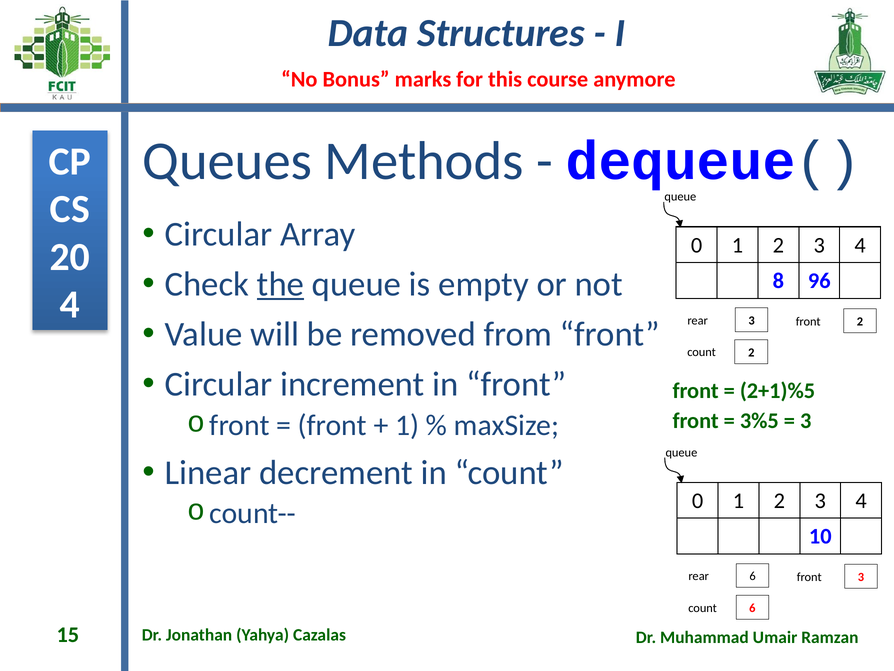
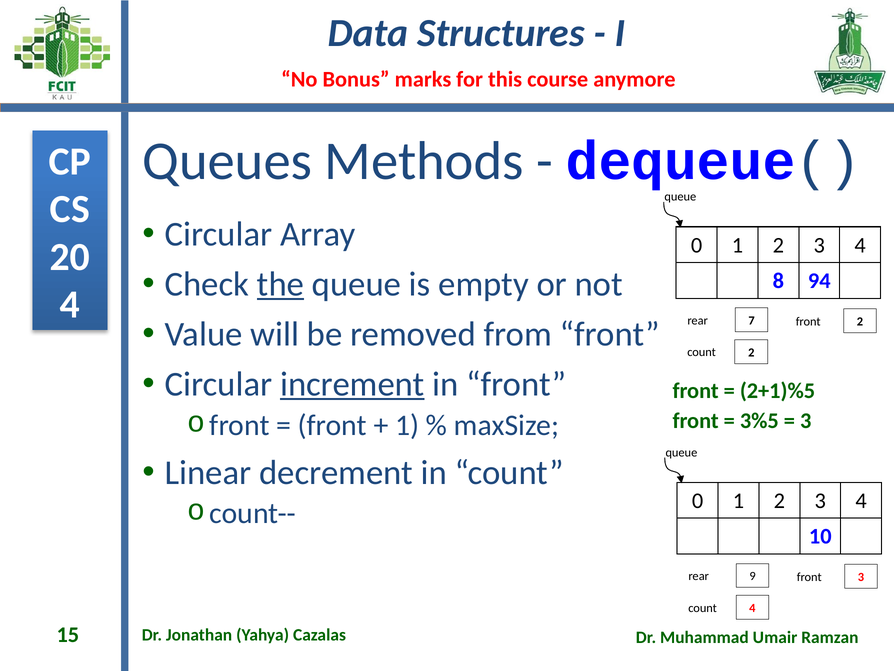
96: 96 -> 94
rear 3: 3 -> 7
increment underline: none -> present
rear 6: 6 -> 9
count 6: 6 -> 4
